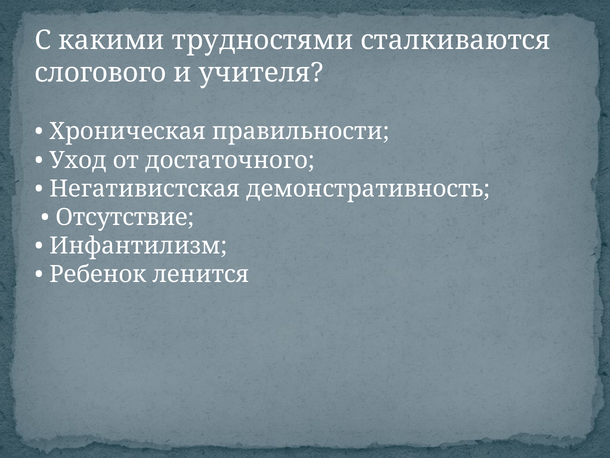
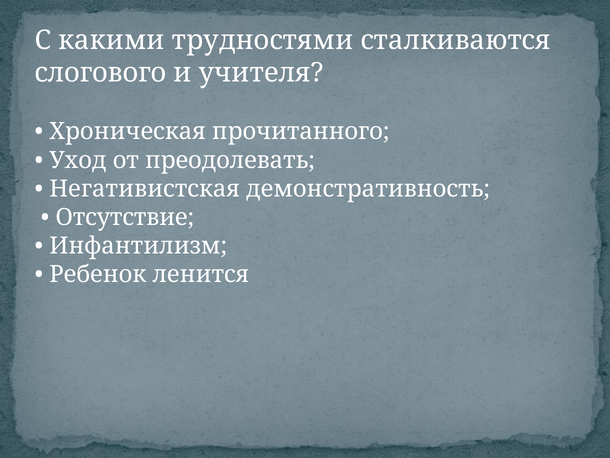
правильности: правильности -> прочитанного
достаточного: достаточного -> преодолевать
